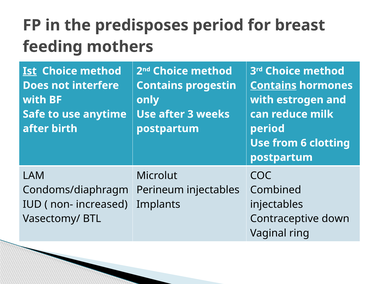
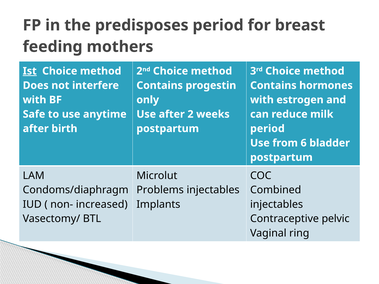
Contains at (273, 86) underline: present -> none
3: 3 -> 2
clotting: clotting -> bladder
Perineum: Perineum -> Problems
down: down -> pelvic
